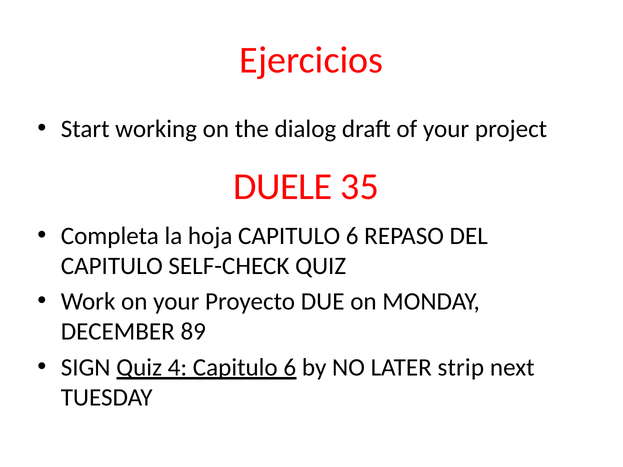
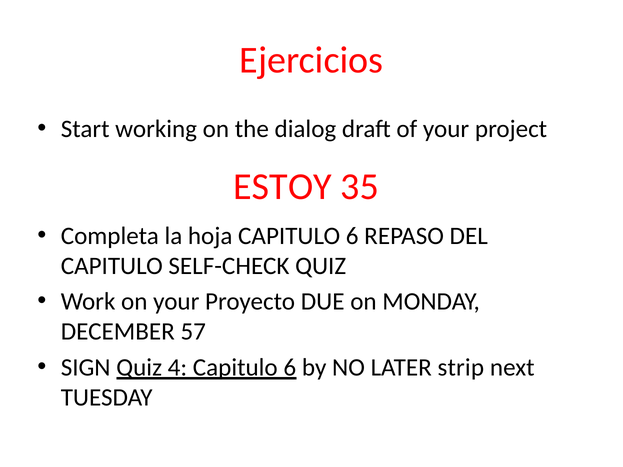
DUELE: DUELE -> ESTOY
89: 89 -> 57
